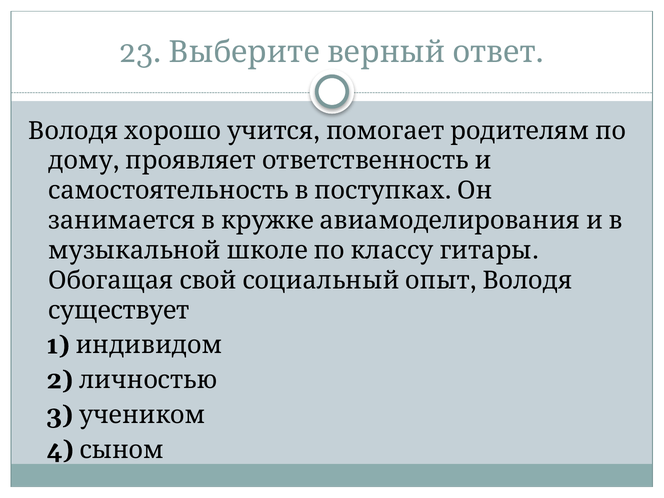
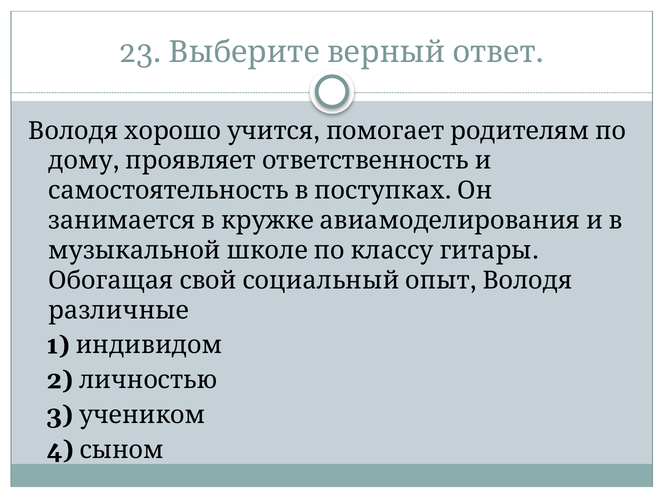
существует: существует -> различные
